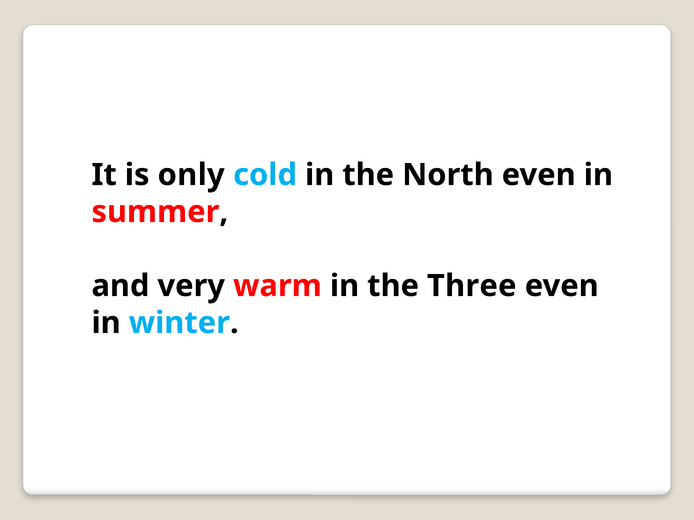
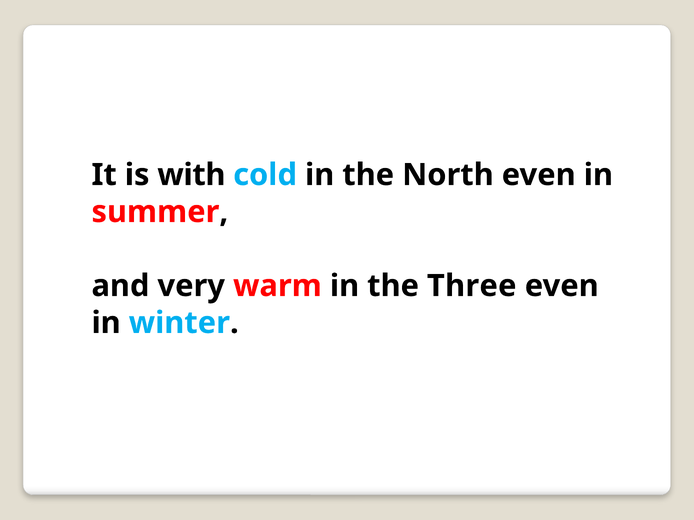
only: only -> with
